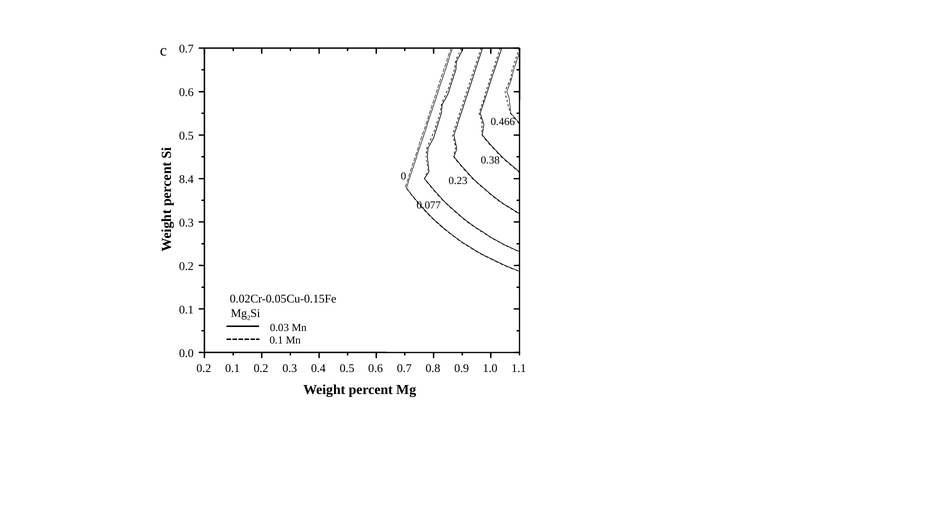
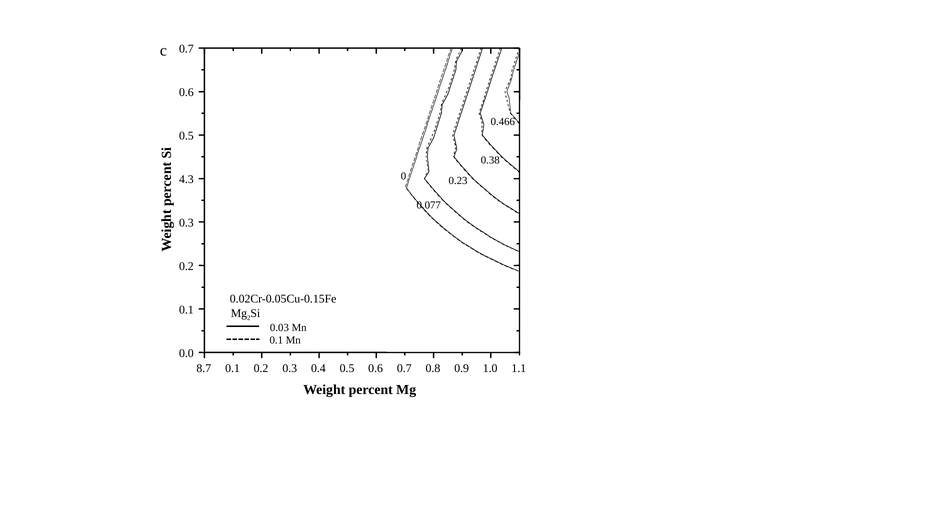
8.4: 8.4 -> 4.3
0.2 at (204, 369): 0.2 -> 8.7
